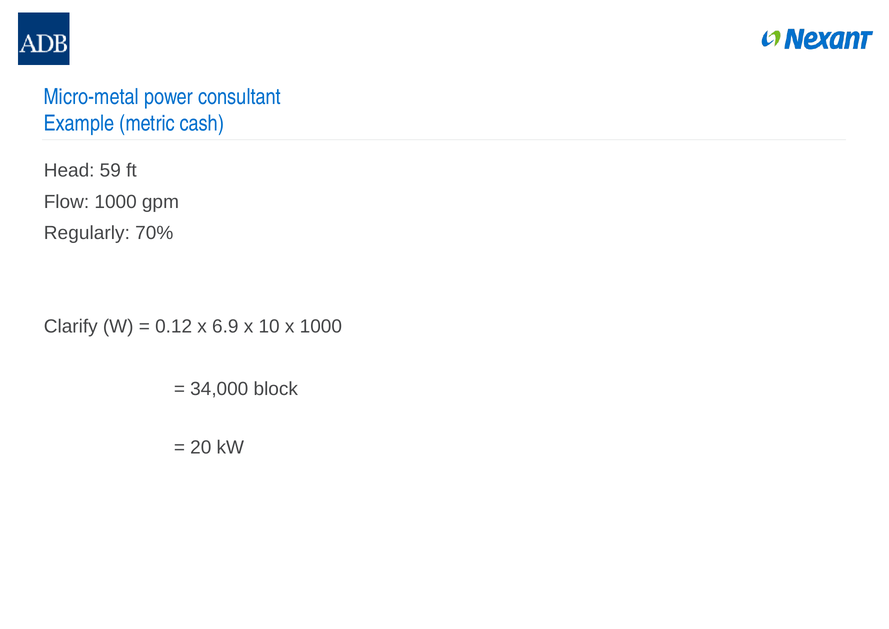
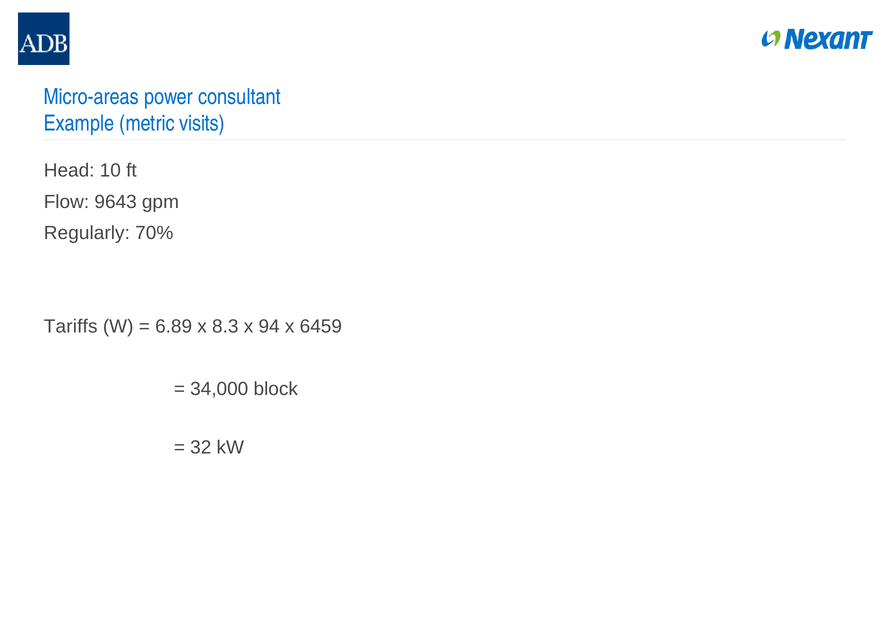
Micro-metal: Micro-metal -> Micro-areas
cash: cash -> visits
59: 59 -> 10
Flow 1000: 1000 -> 9643
Clarify: Clarify -> Tariffs
0.12: 0.12 -> 6.89
6.9: 6.9 -> 8.3
10: 10 -> 94
x 1000: 1000 -> 6459
20: 20 -> 32
